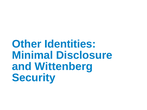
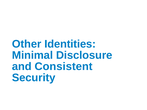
Wittenberg: Wittenberg -> Consistent
